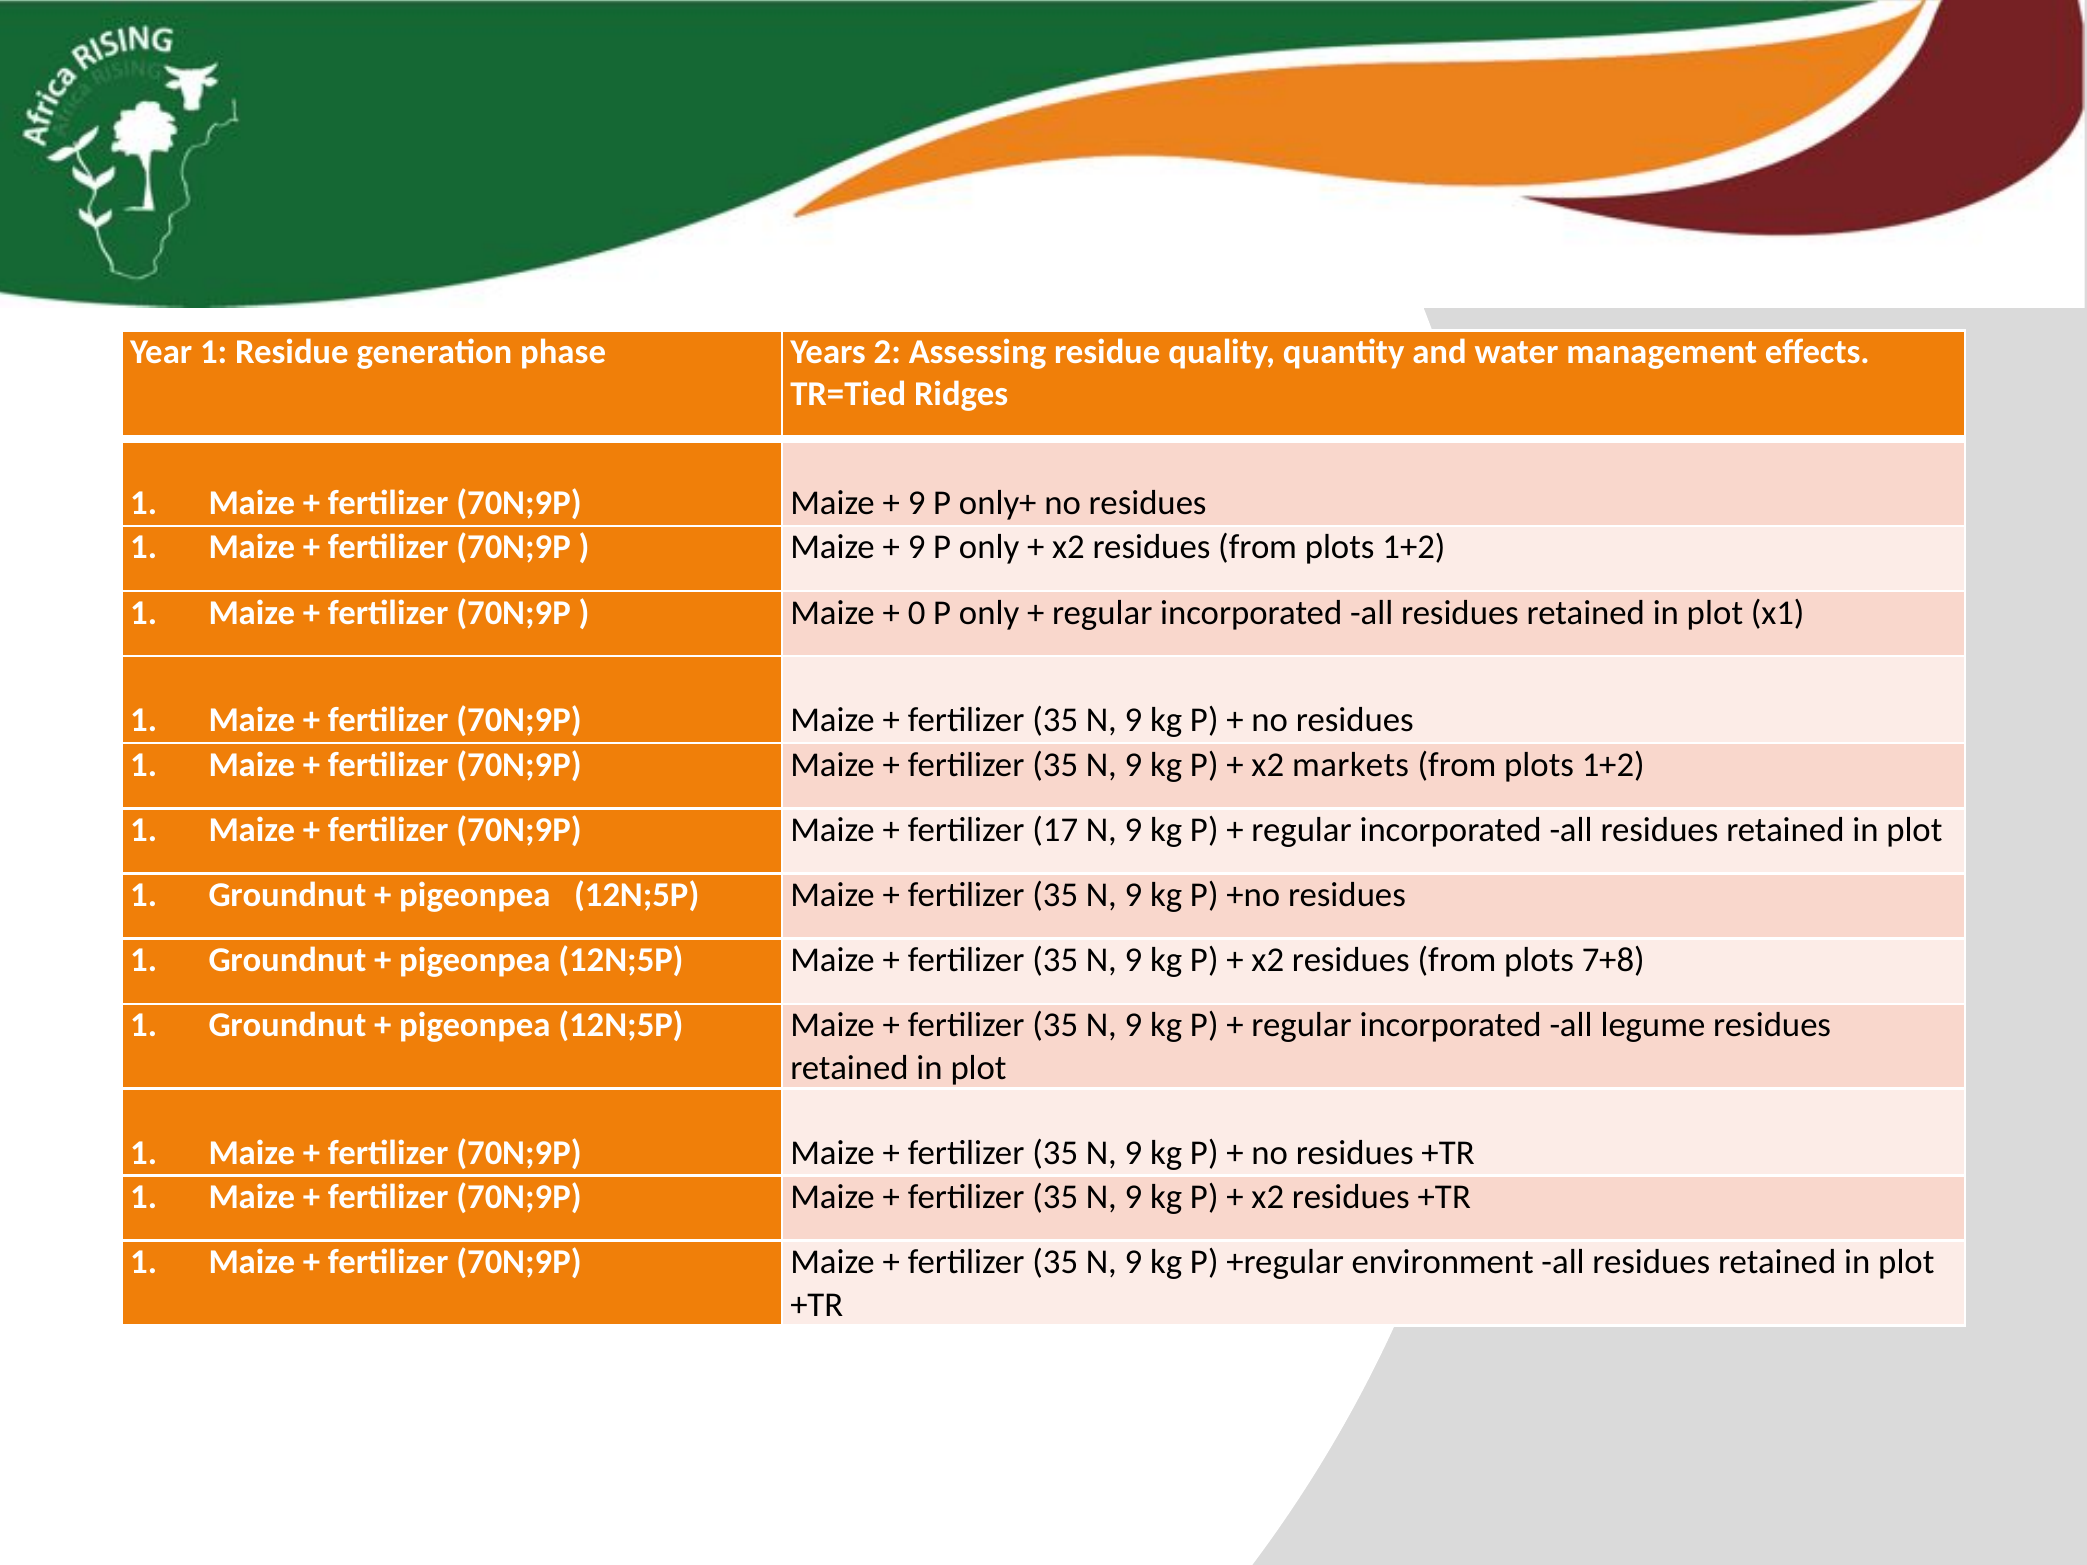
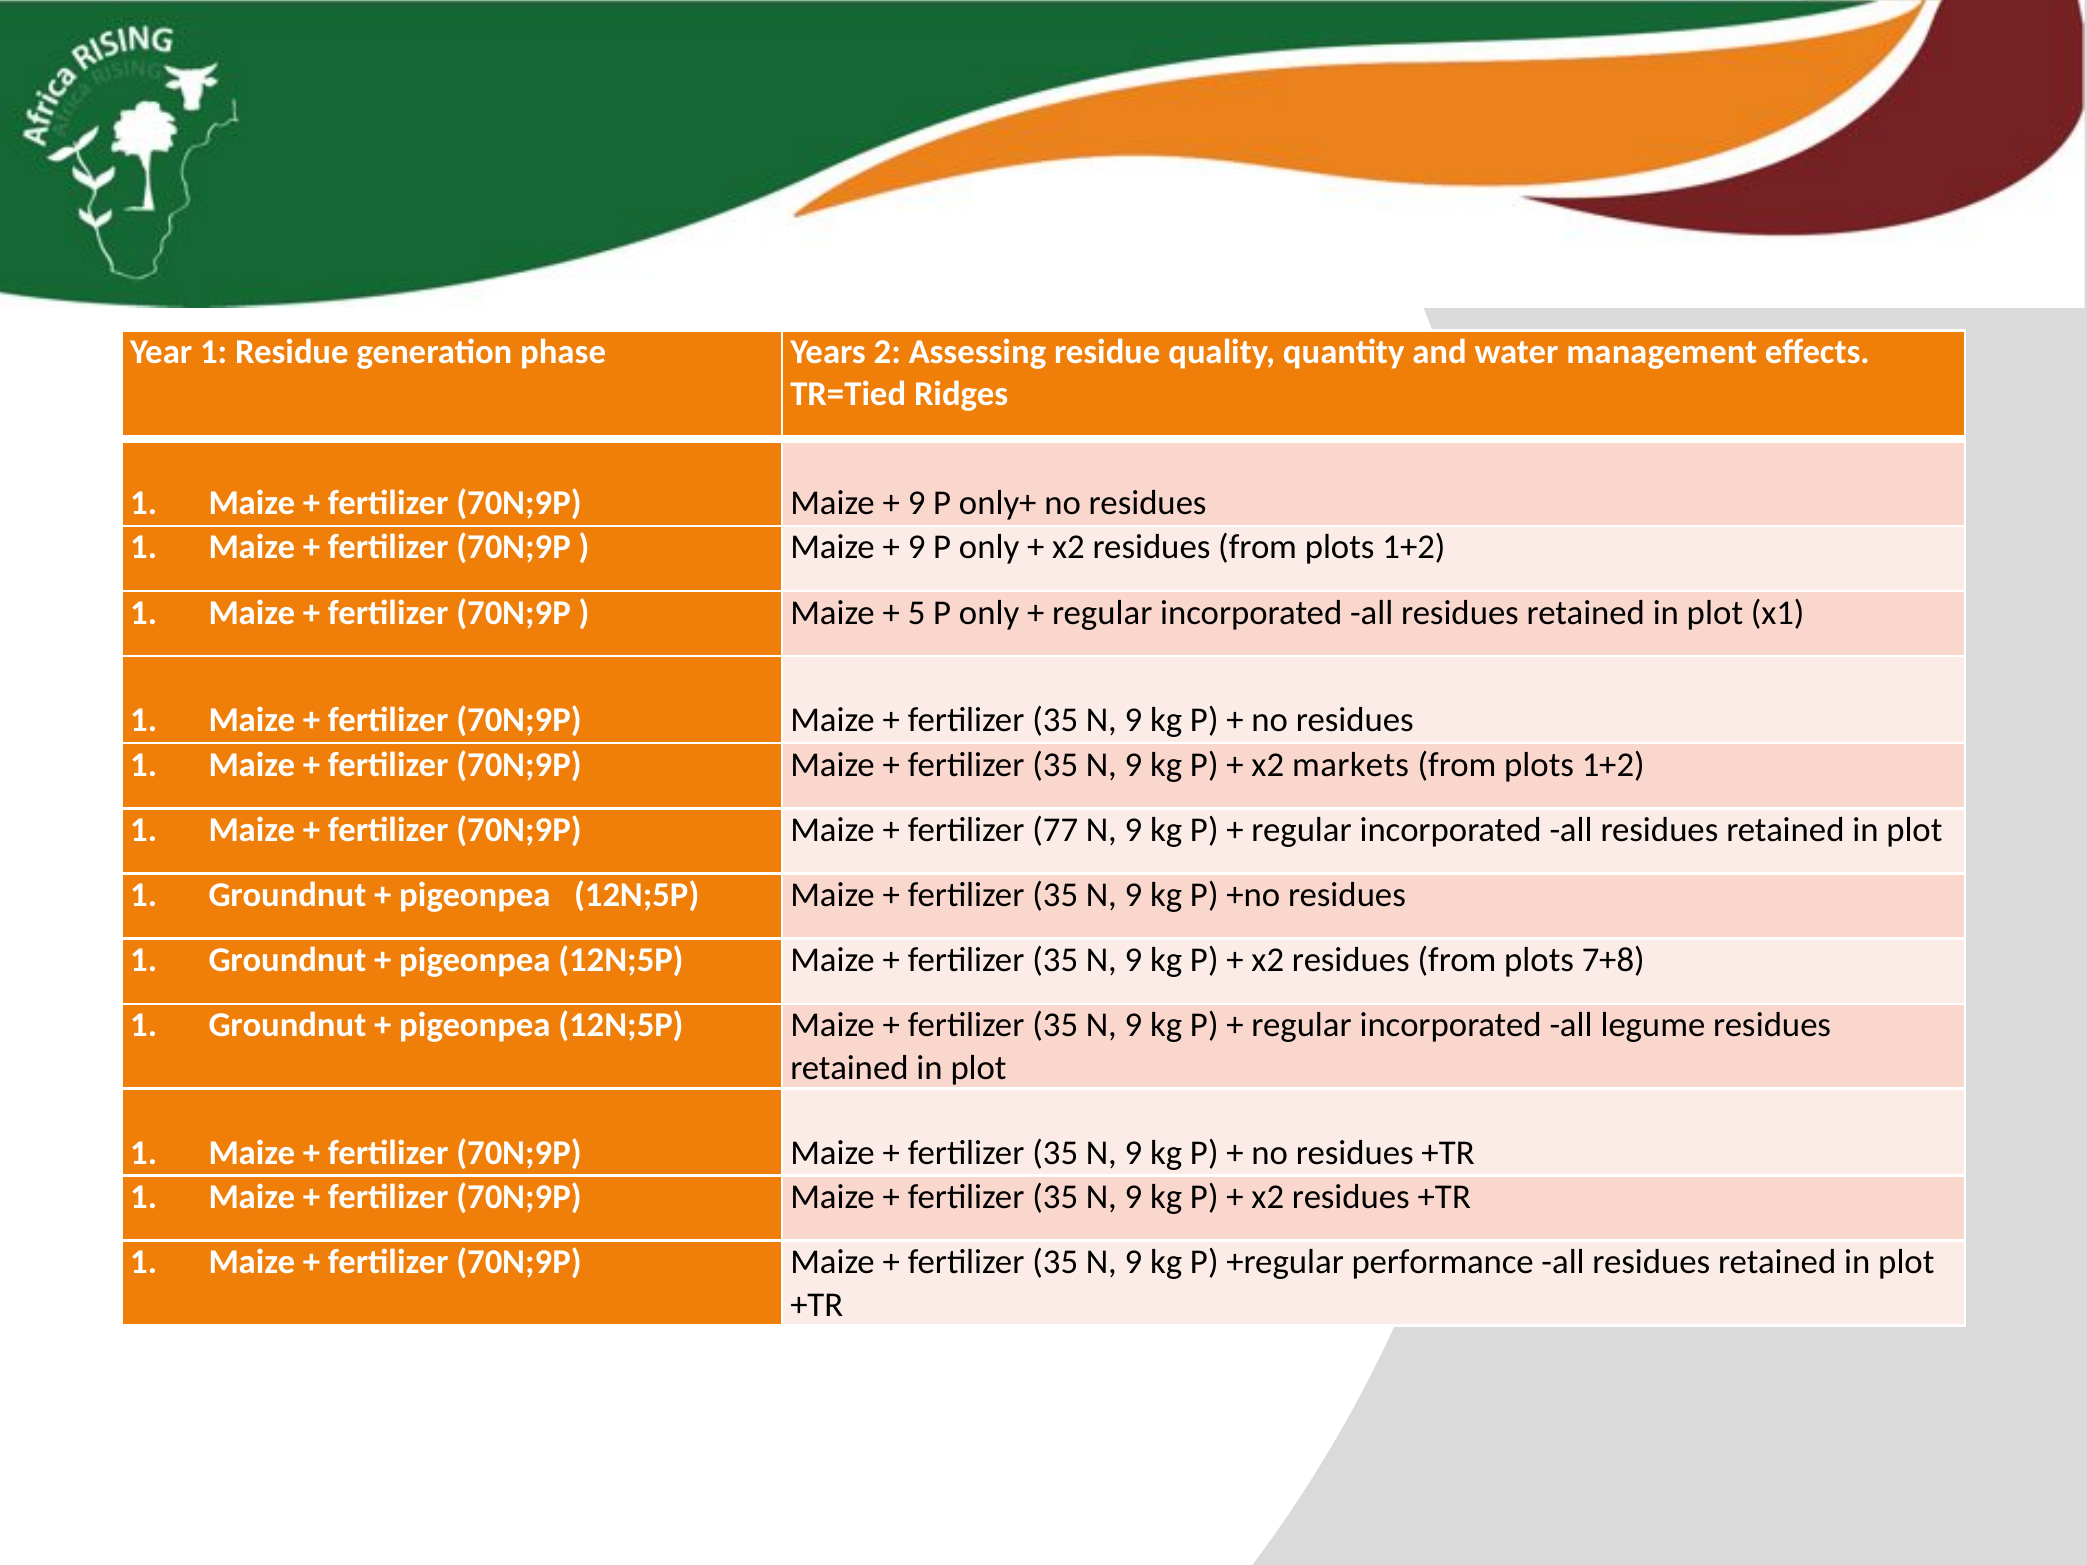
0: 0 -> 5
17: 17 -> 77
environment: environment -> performance
